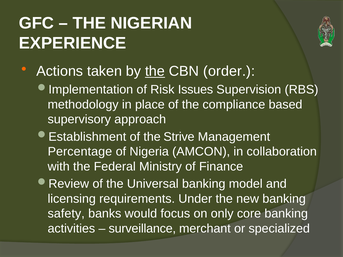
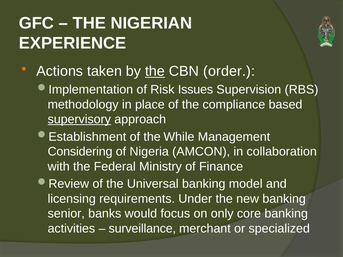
supervisory underline: none -> present
Strive: Strive -> While
Percentage: Percentage -> Considering
safety: safety -> senior
